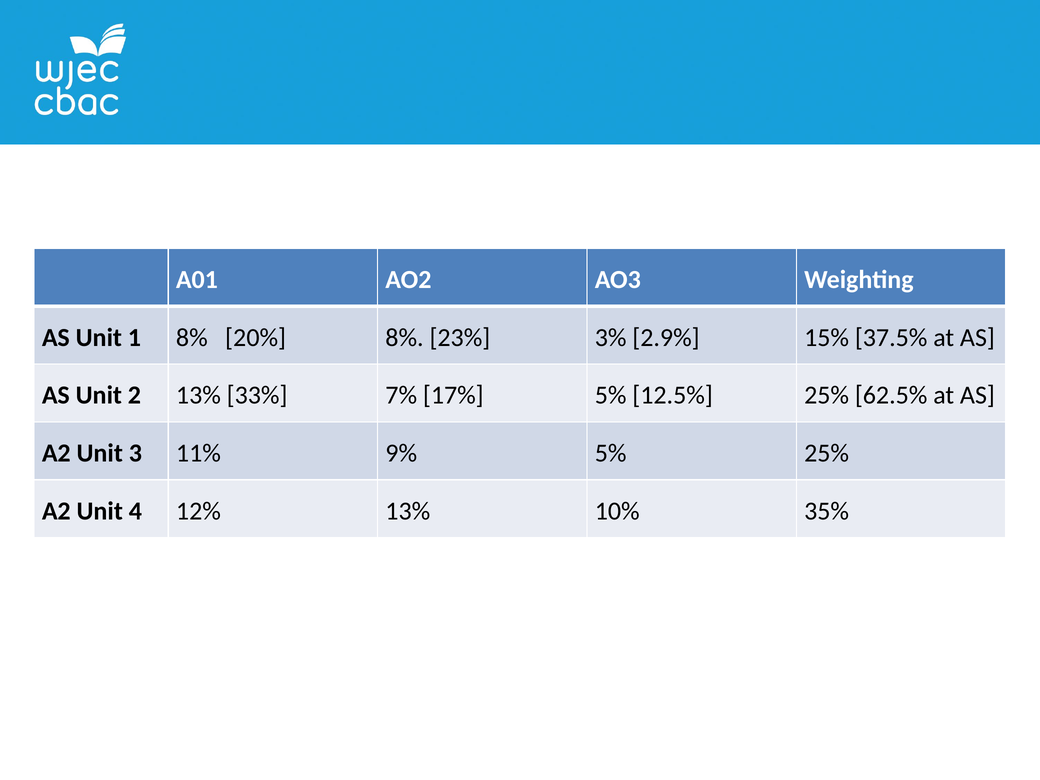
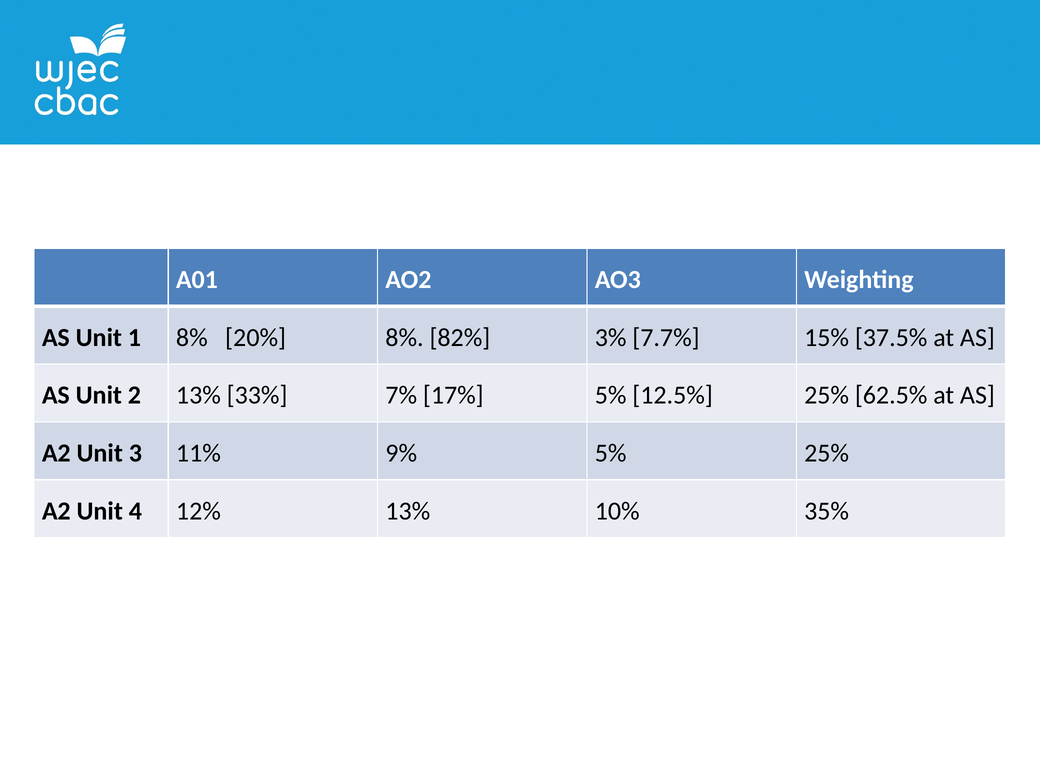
23%: 23% -> 82%
2.9%: 2.9% -> 7.7%
